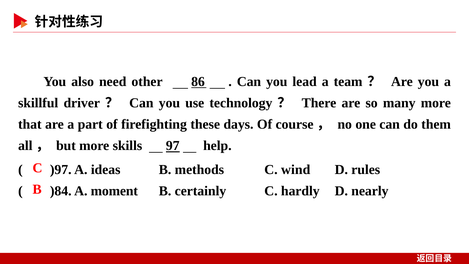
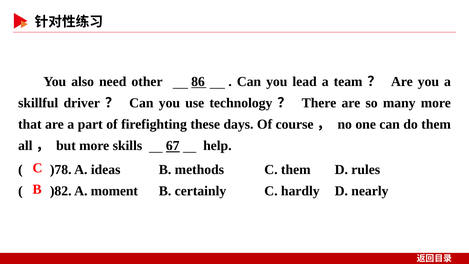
97: 97 -> 67
)97: )97 -> )78
C wind: wind -> them
)84: )84 -> )82
